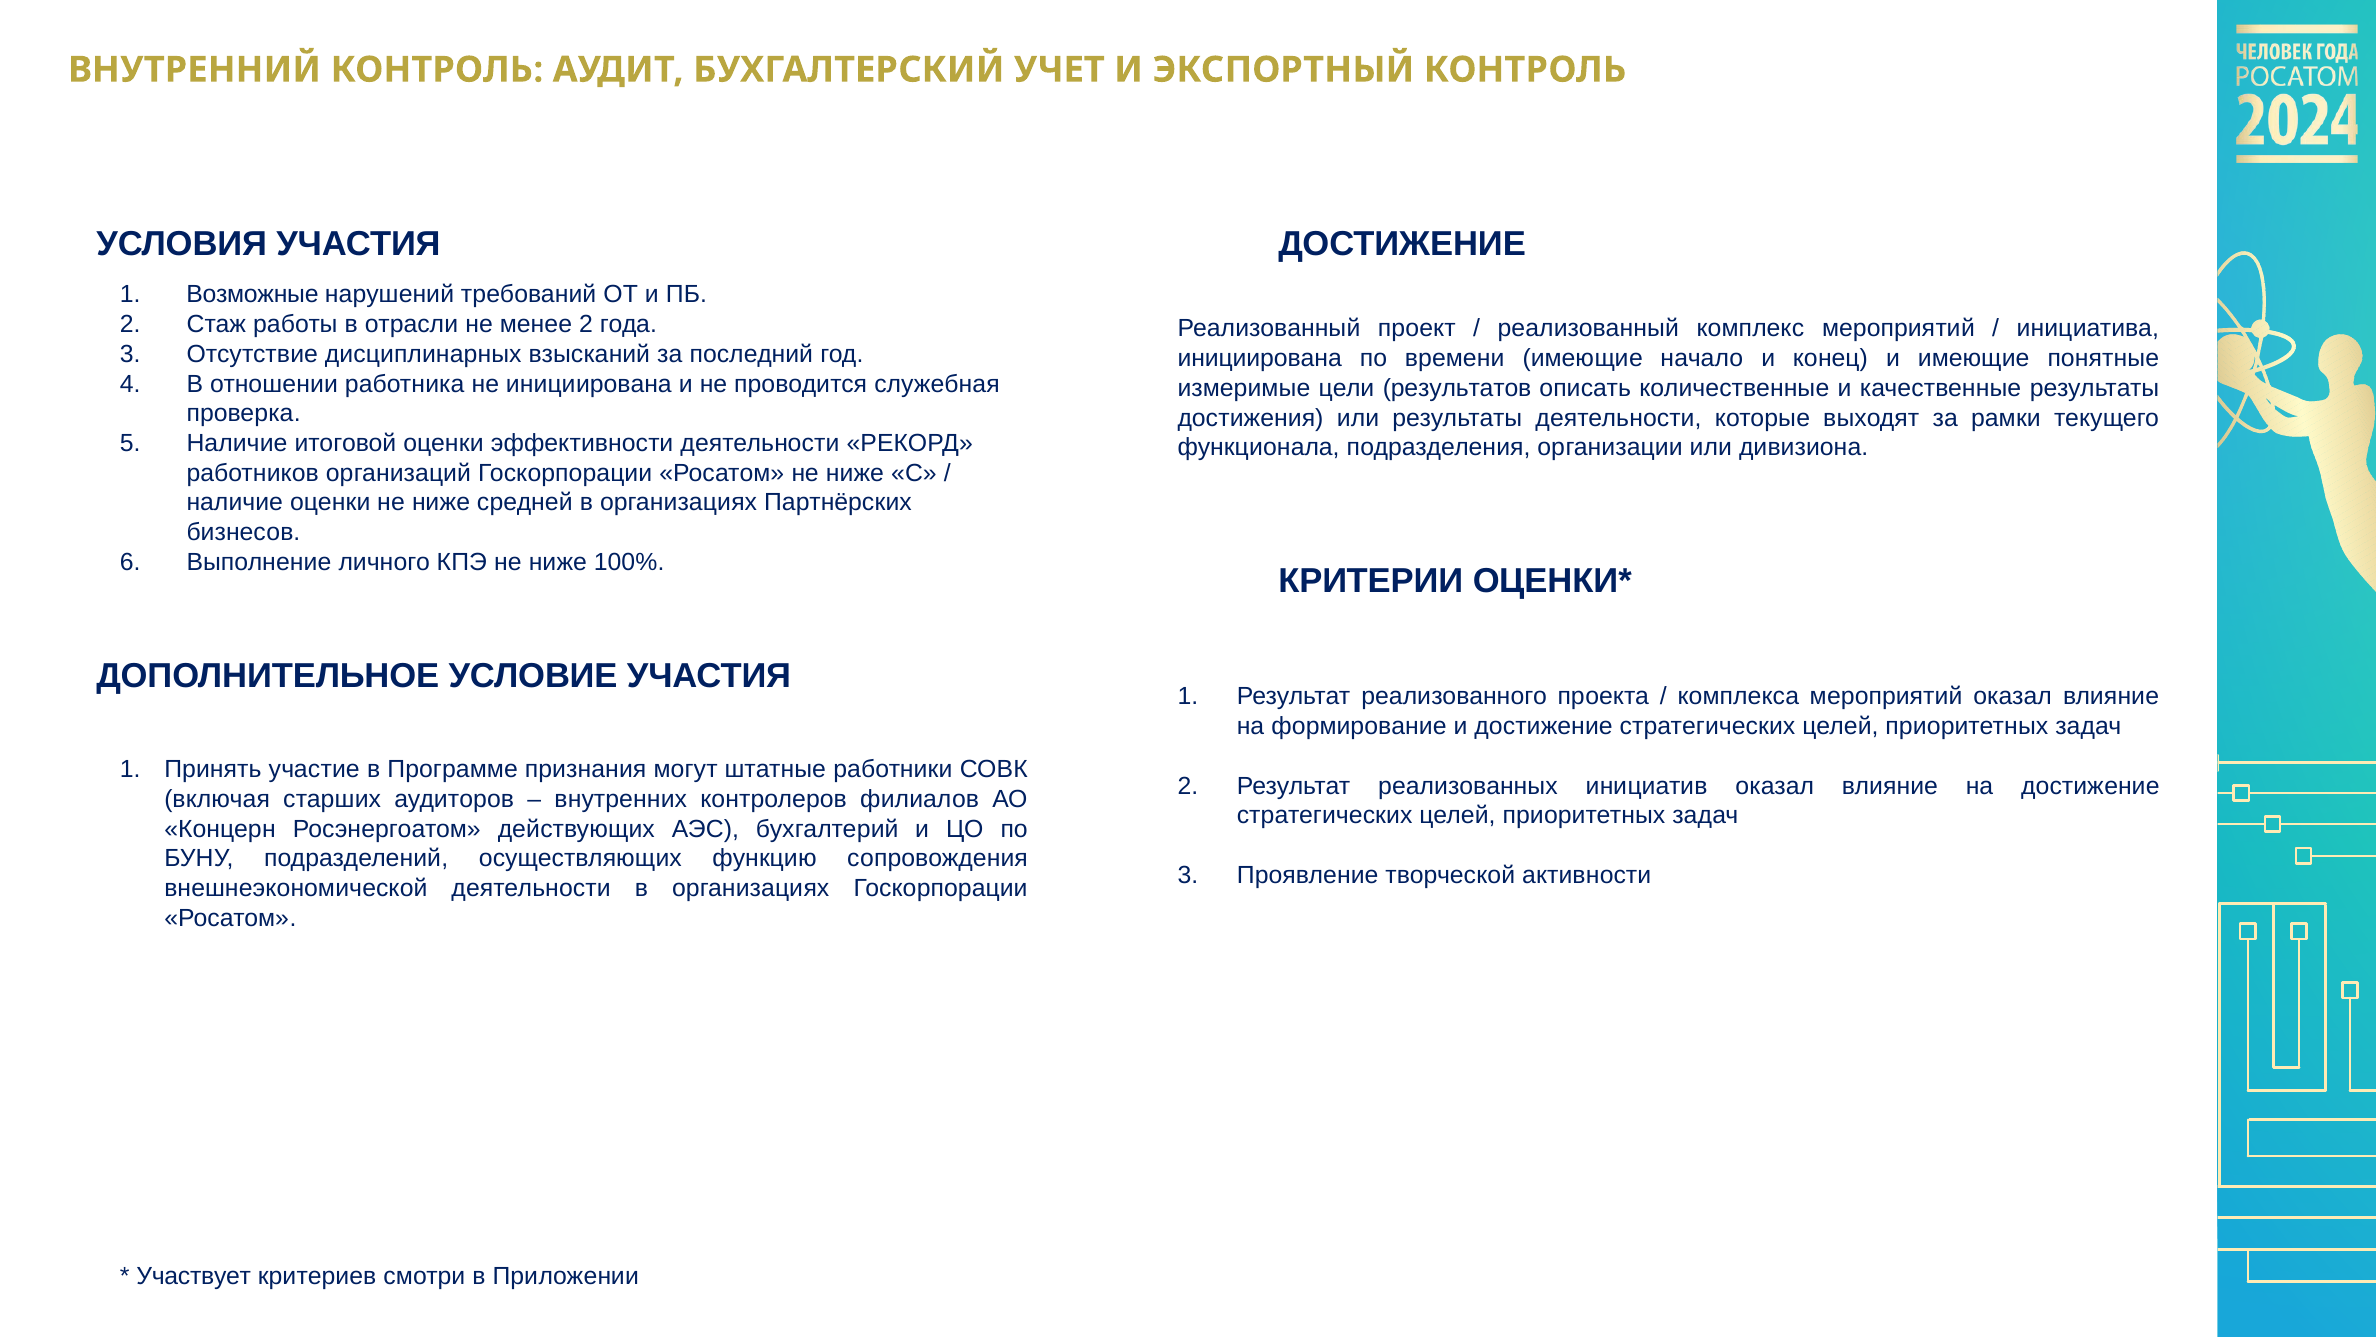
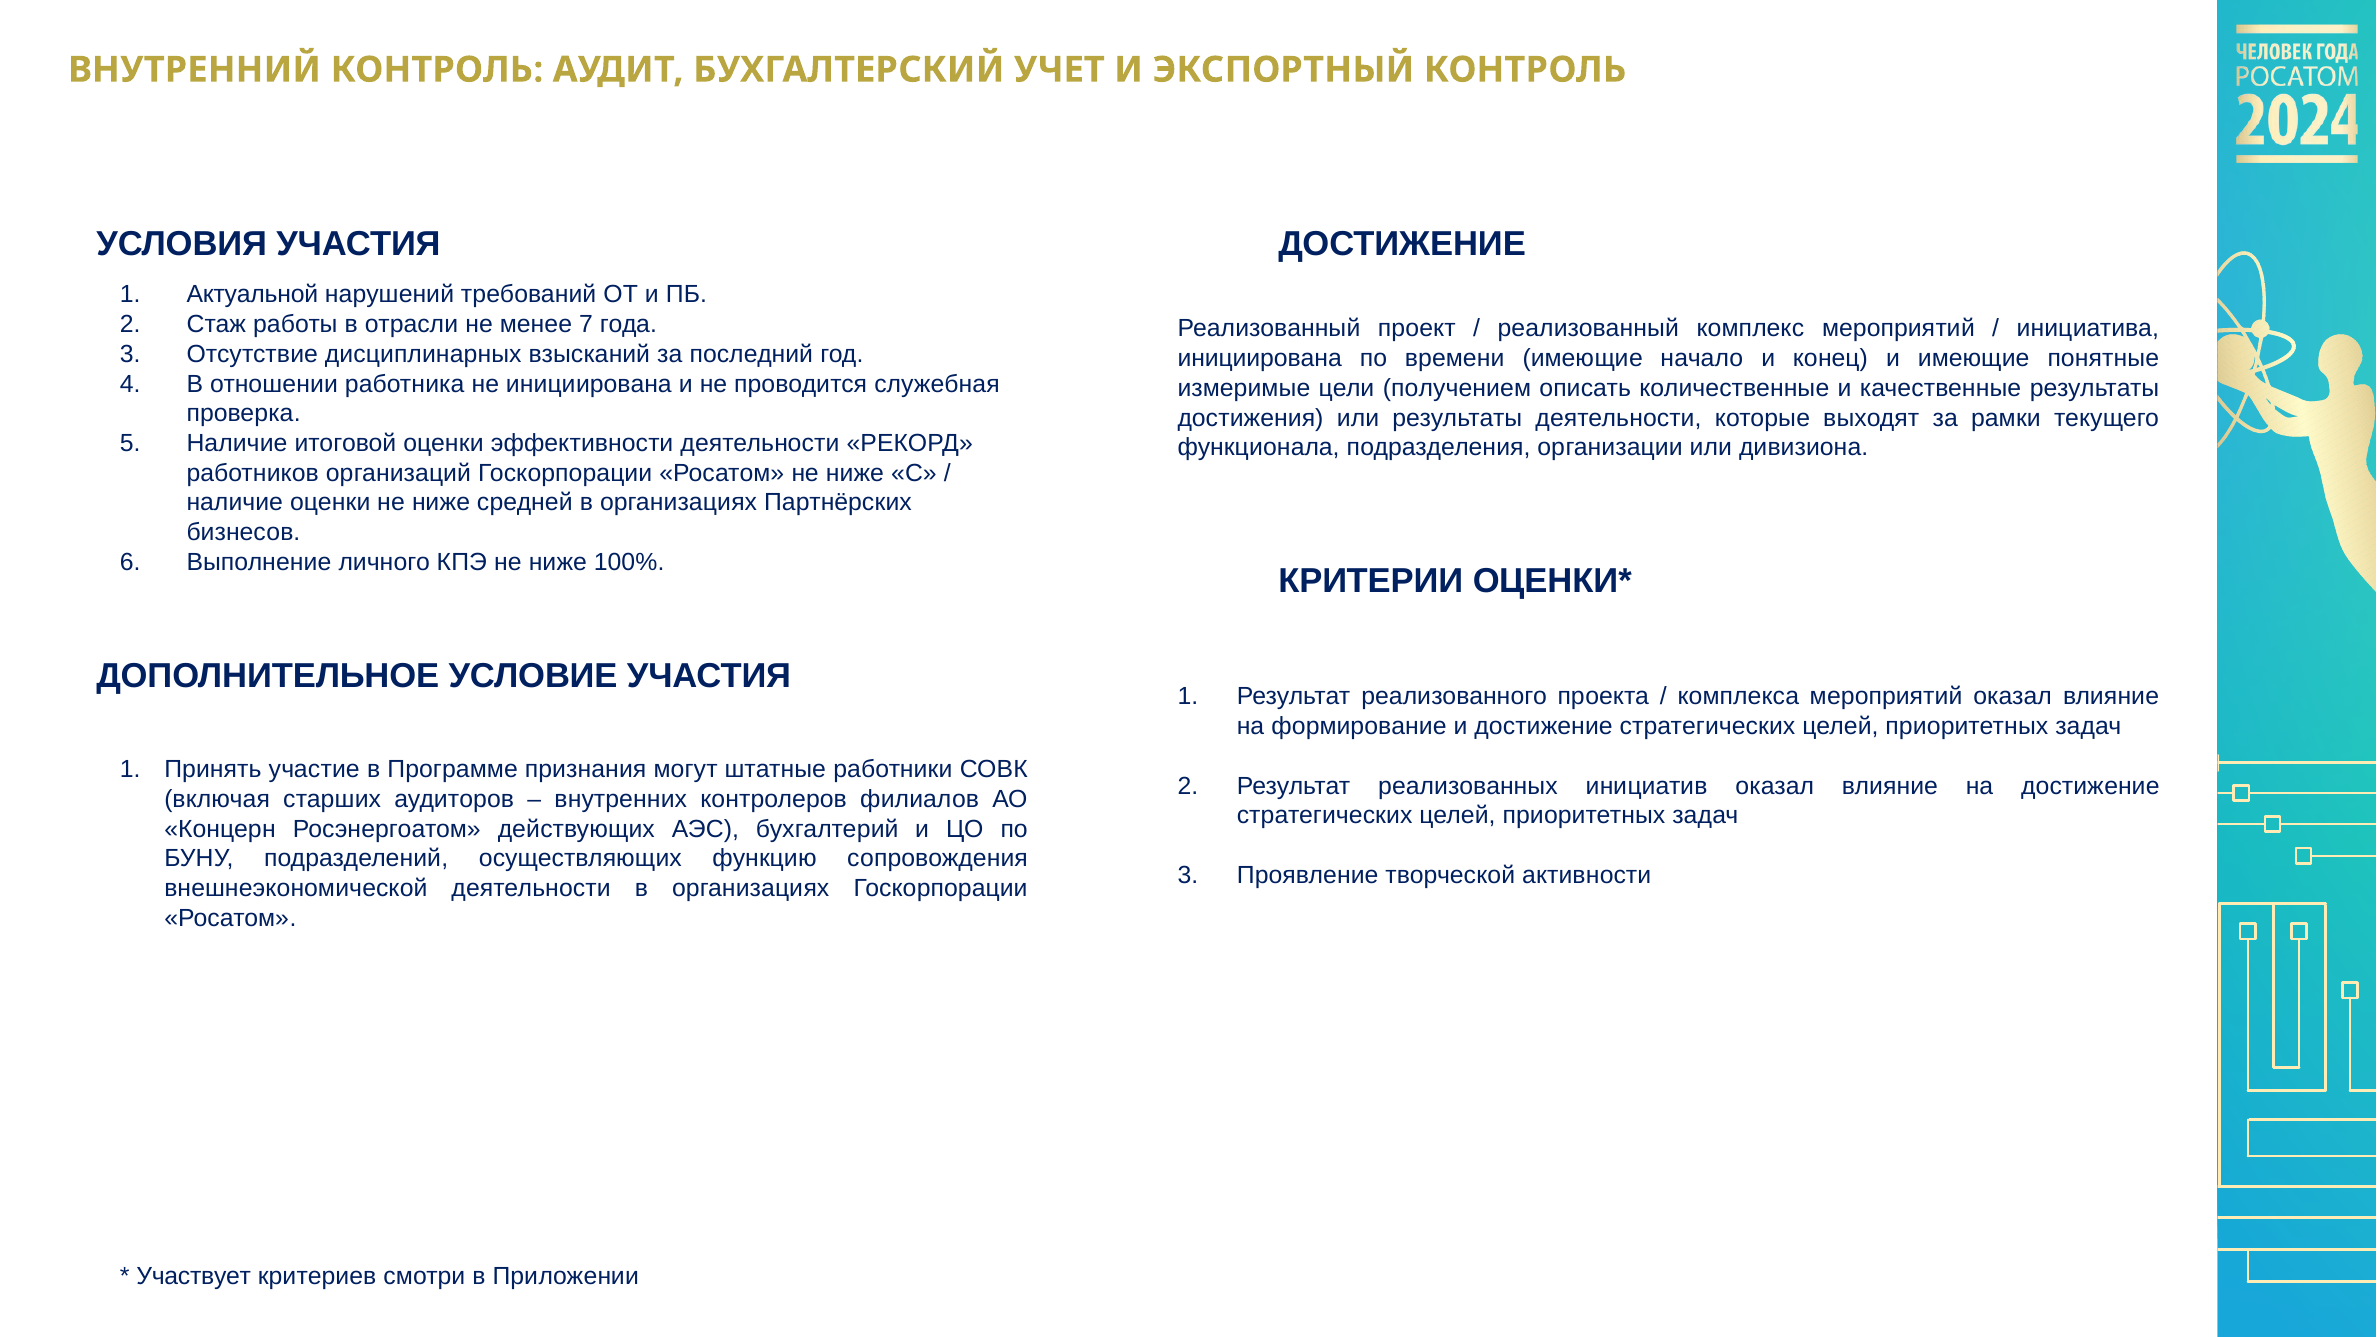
Возможные: Возможные -> Актуальной
менее 2: 2 -> 7
результатов: результатов -> получением
